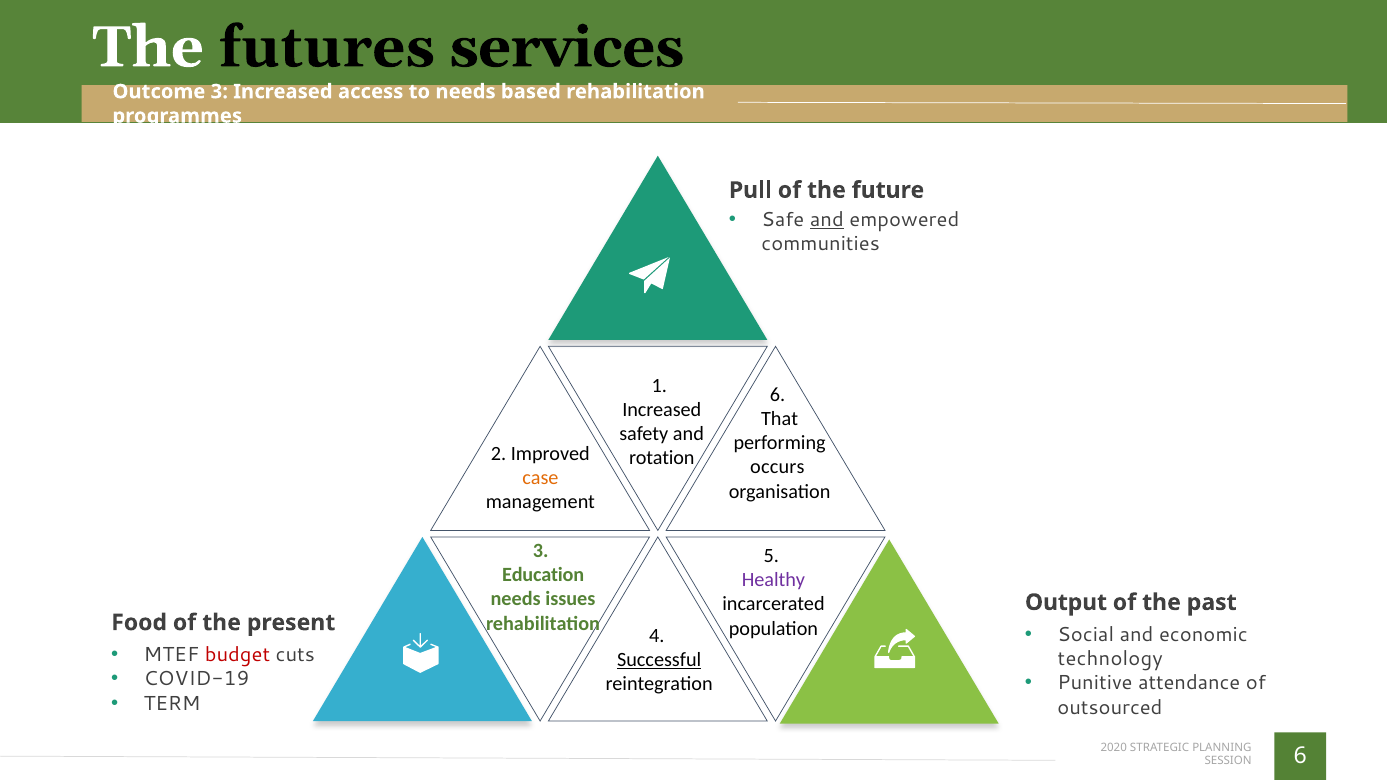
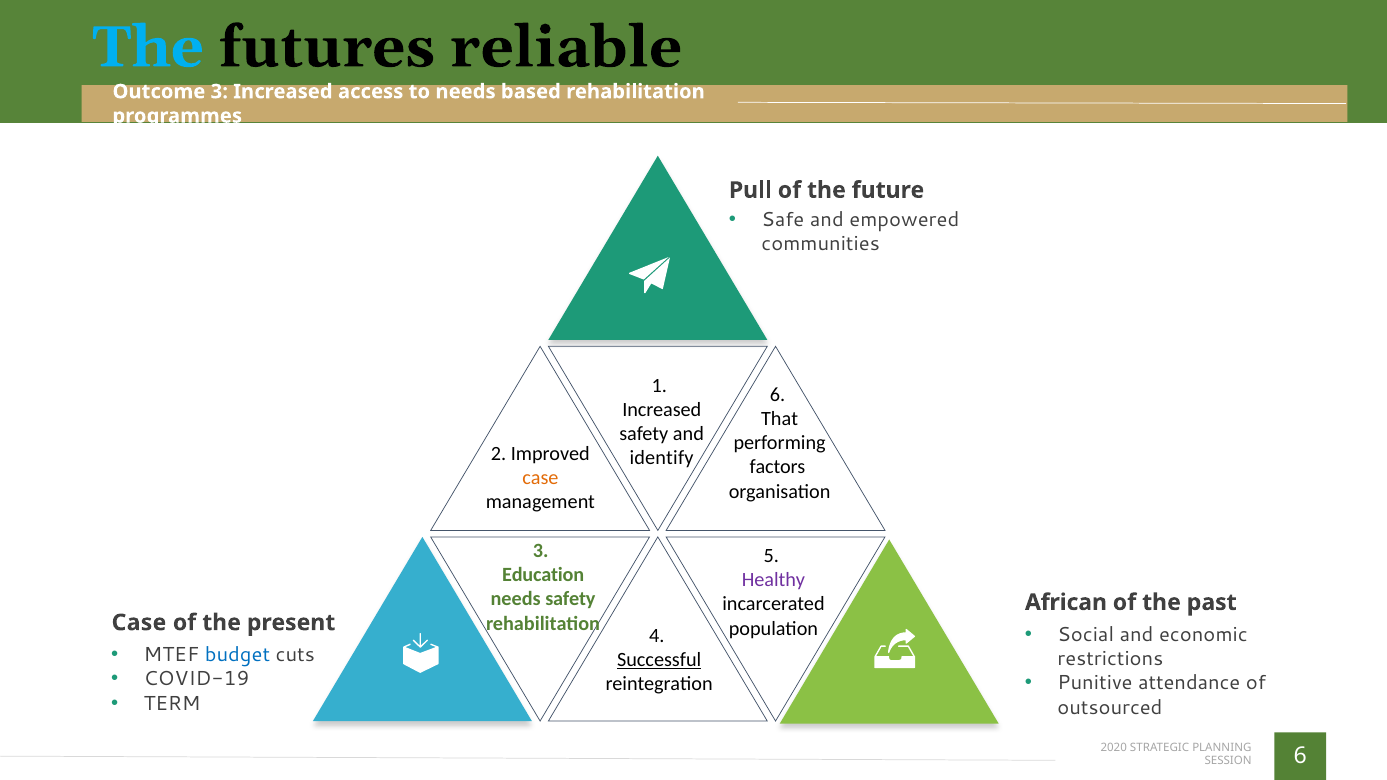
The at (148, 47) colour: white -> light blue
services: services -> reliable
and at (827, 220) underline: present -> none
rotation: rotation -> identify
occurs: occurs -> factors
needs issues: issues -> safety
Output: Output -> African
Food at (139, 623): Food -> Case
budget colour: red -> blue
technology: technology -> restrictions
